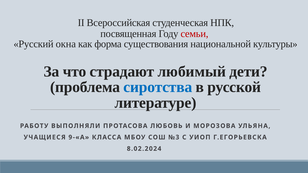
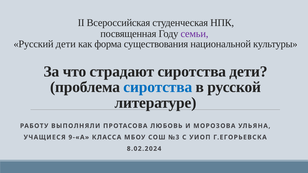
семьи colour: red -> purple
Русский окна: окна -> дети
страдают любимый: любимый -> сиротства
